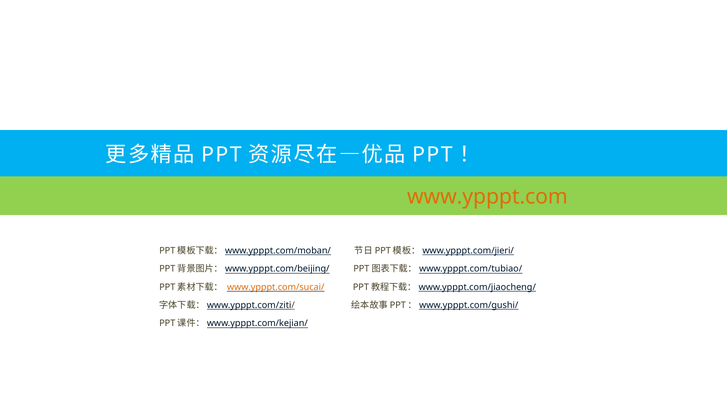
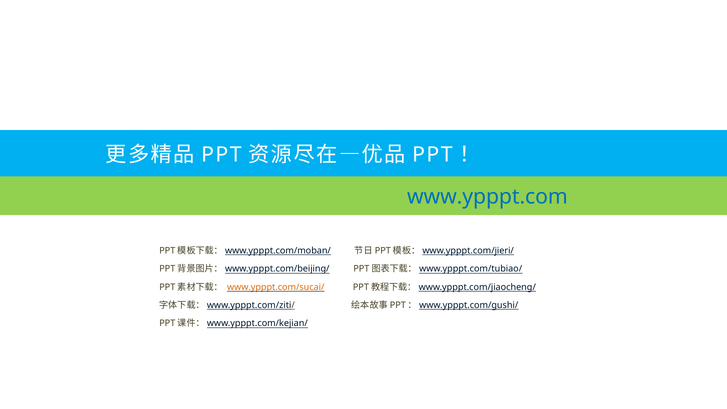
www.ypppt.com colour: orange -> blue
